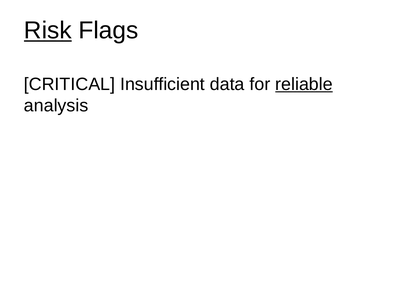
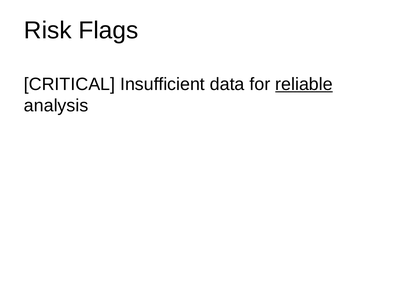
Risk underline: present -> none
